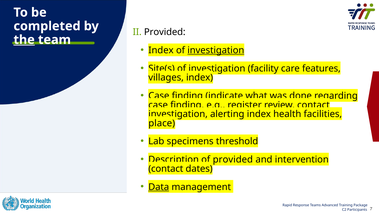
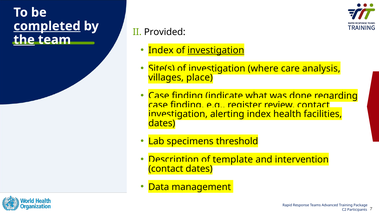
completed underline: none -> present
facility: facility -> where
features: features -> analysis
villages index: index -> place
place at (162, 123): place -> dates
provided at (233, 160): provided -> template
Data underline: present -> none
